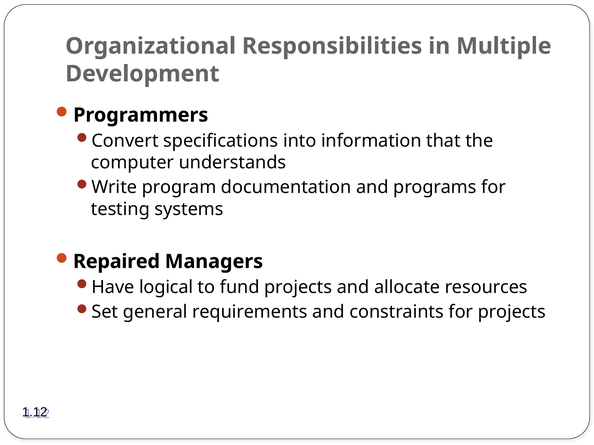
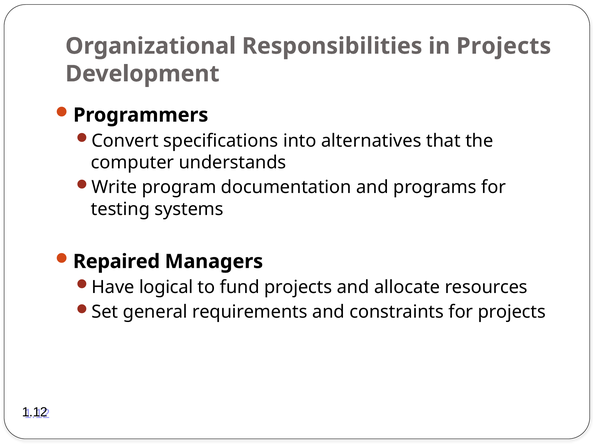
in Multiple: Multiple -> Projects
information: information -> alternatives
